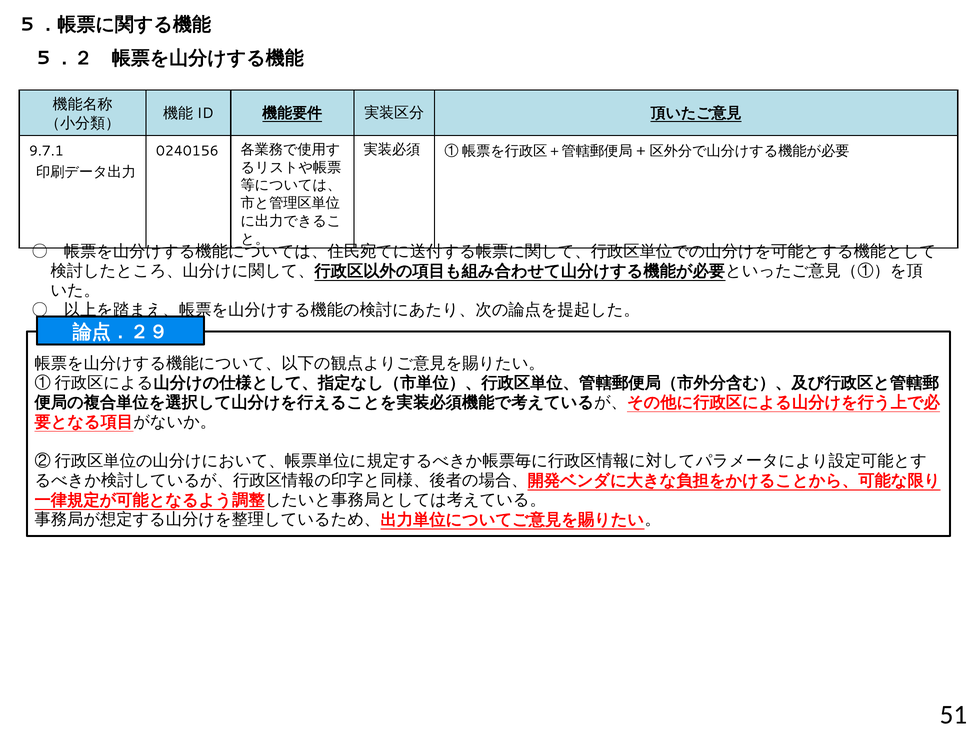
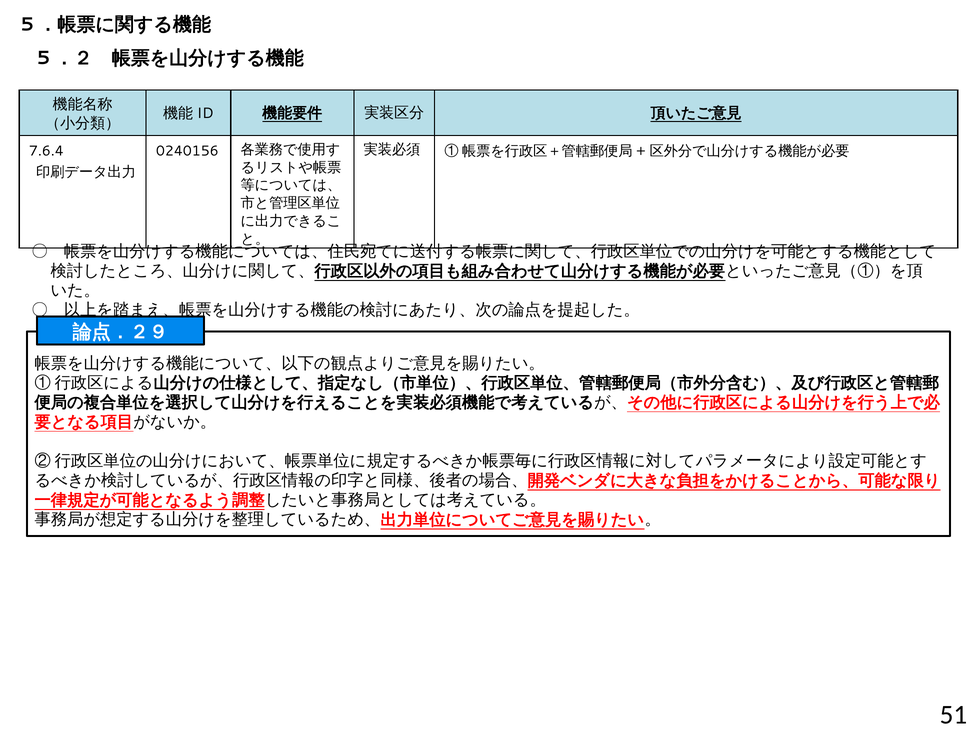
9.7.1: 9.7.1 -> 7.6.4
